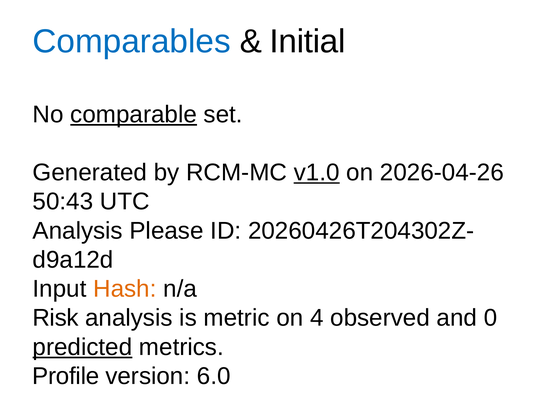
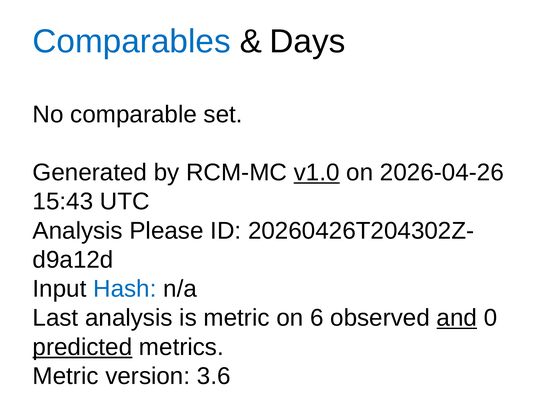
Initial: Initial -> Days
comparable underline: present -> none
50:43: 50:43 -> 15:43
Hash colour: orange -> blue
Risk: Risk -> Last
4: 4 -> 6
and underline: none -> present
Profile at (66, 376): Profile -> Metric
6.0: 6.0 -> 3.6
